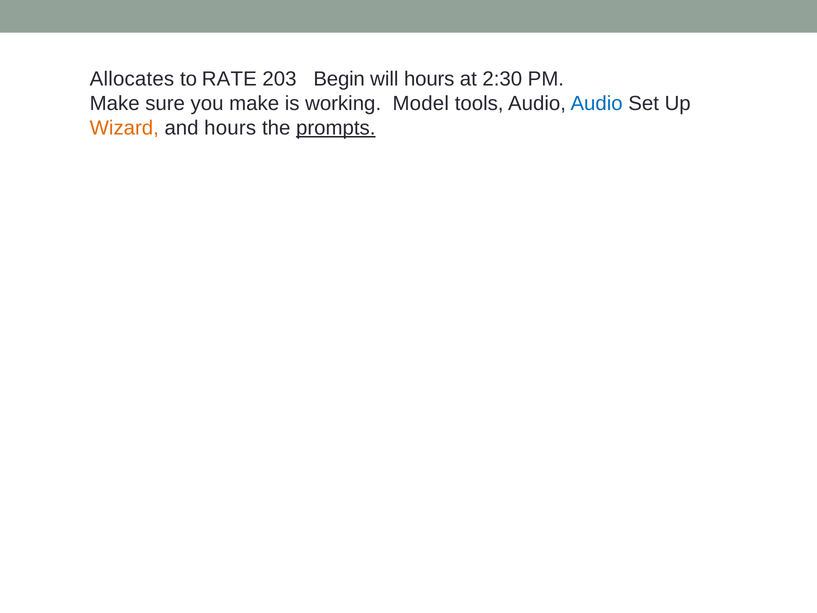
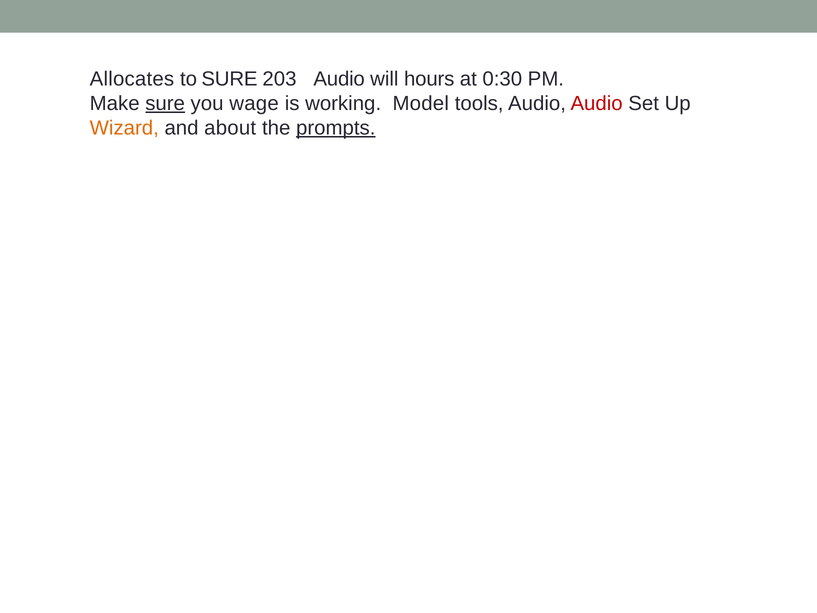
to RATE: RATE -> SURE
203 Begin: Begin -> Audio
2:30: 2:30 -> 0:30
sure at (165, 103) underline: none -> present
you make: make -> wage
Audio at (597, 103) colour: blue -> red
and hours: hours -> about
